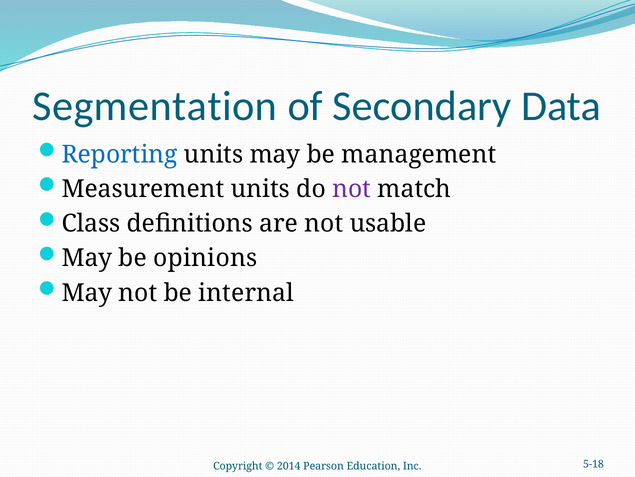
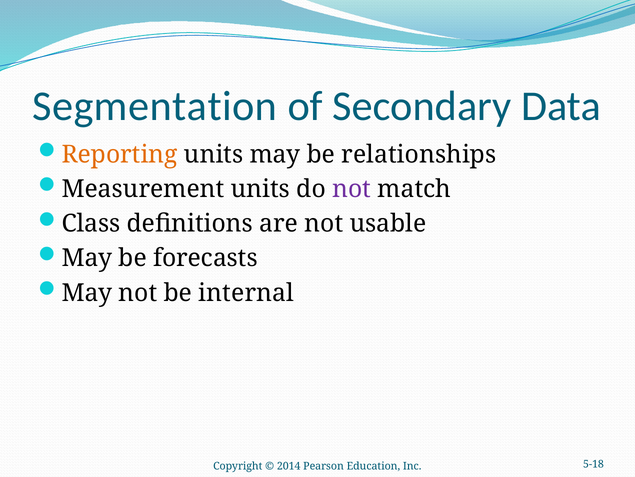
Reporting colour: blue -> orange
management: management -> relationships
opinions: opinions -> forecasts
